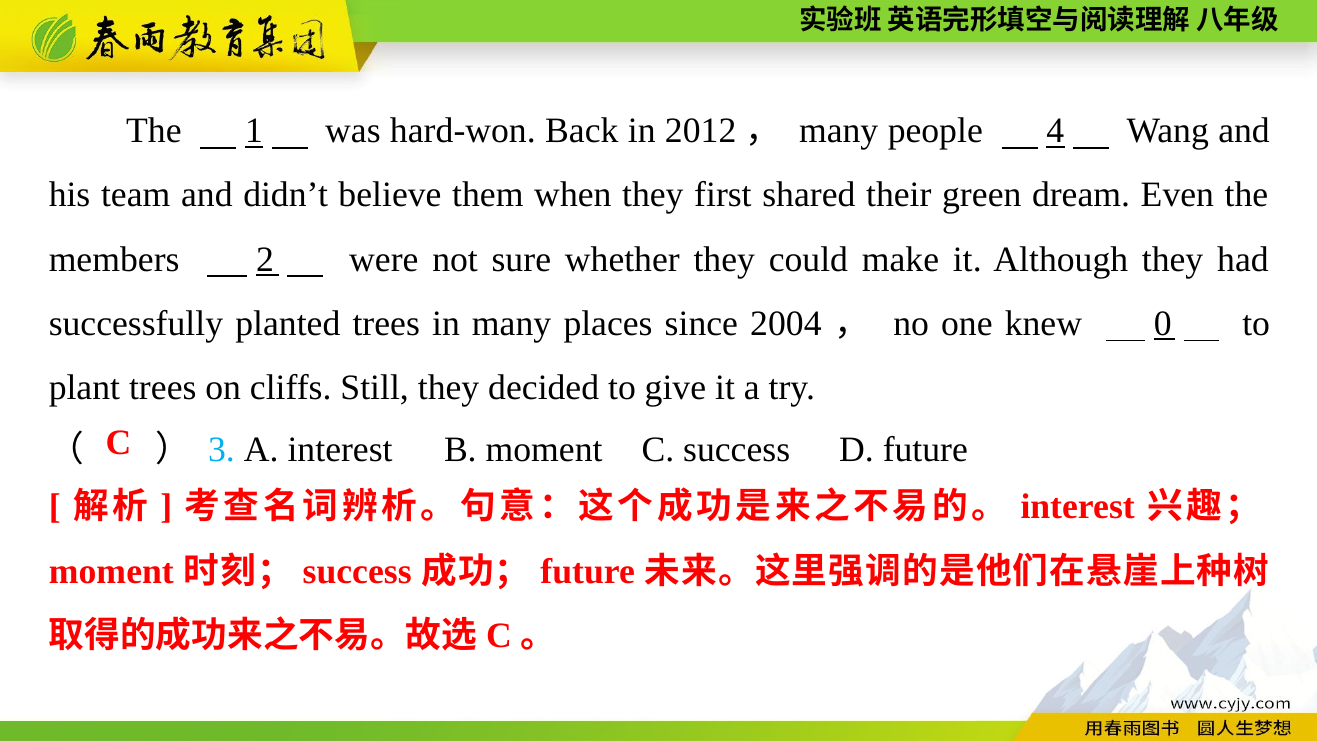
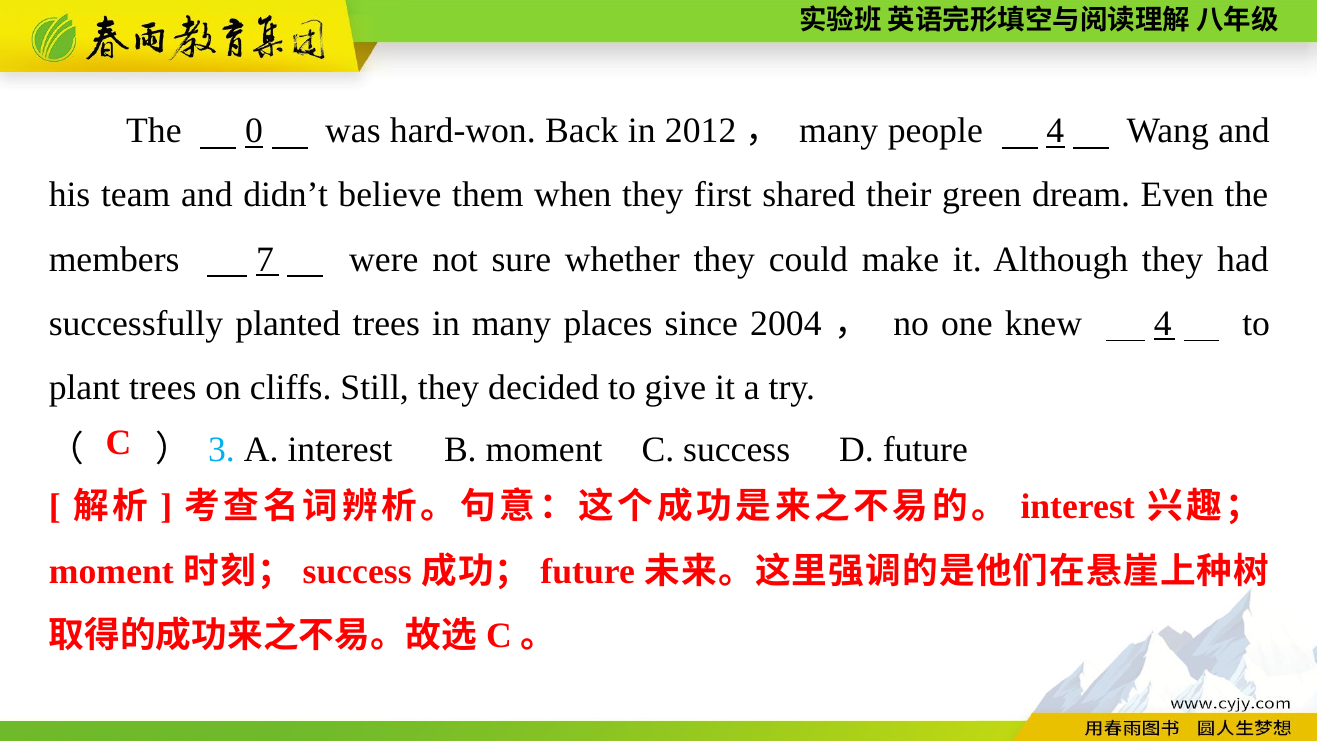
1: 1 -> 0
2: 2 -> 7
knew 0: 0 -> 4
